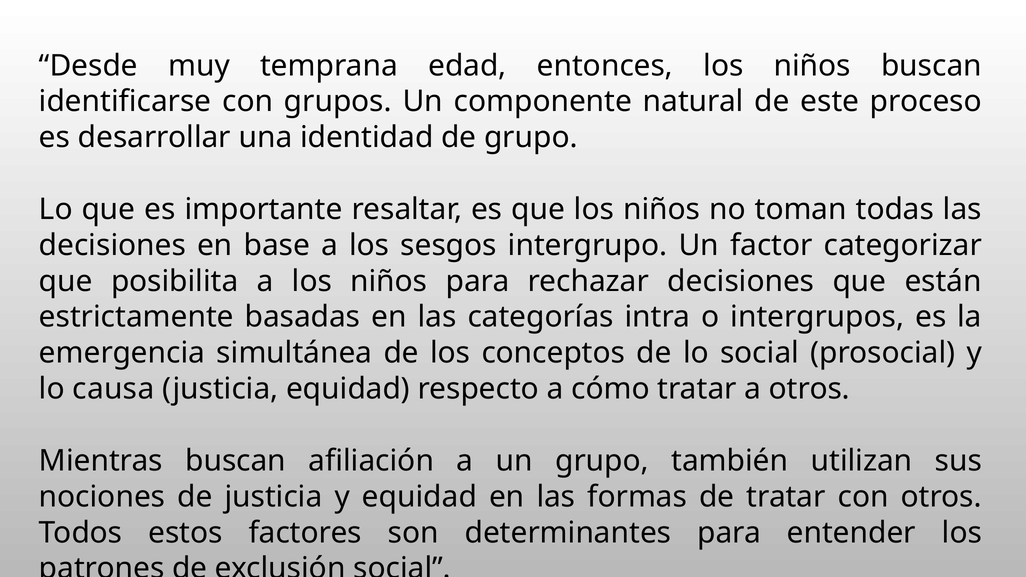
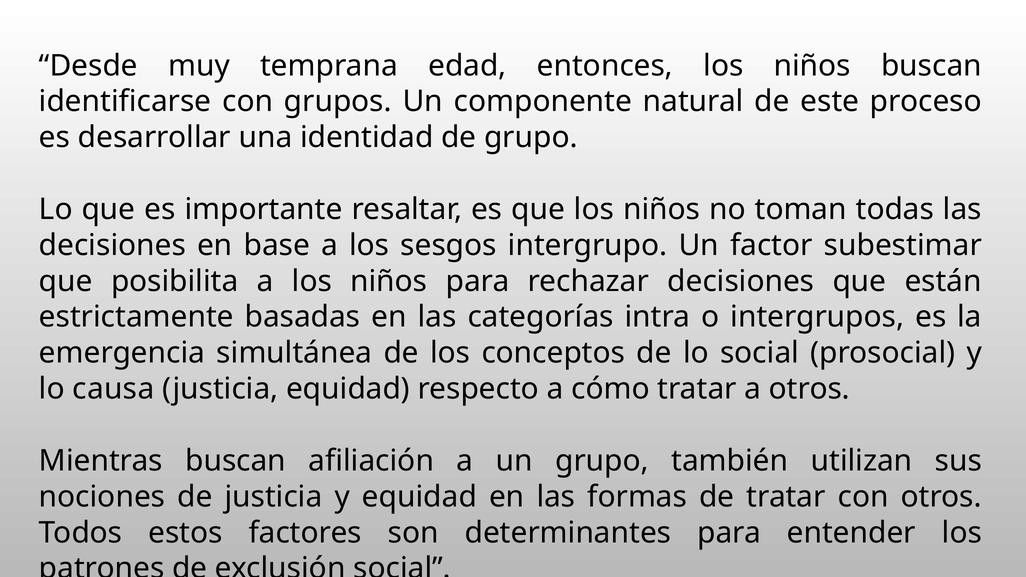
categorizar: categorizar -> subestimar
